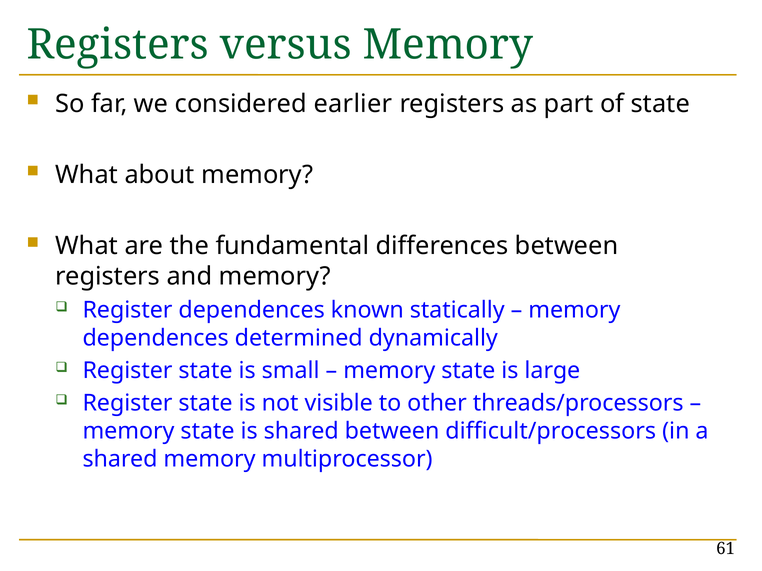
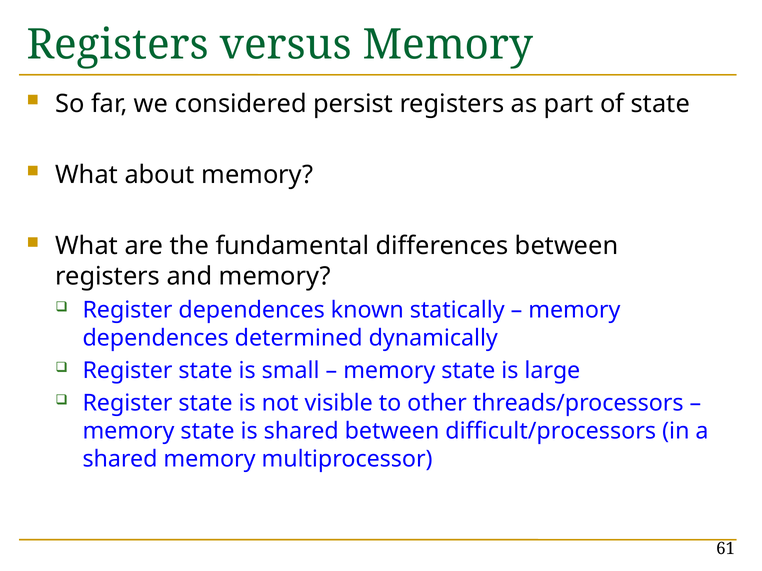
earlier: earlier -> persist
